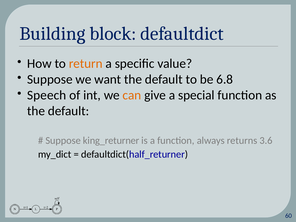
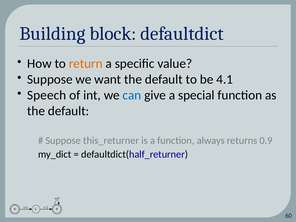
6.8: 6.8 -> 4.1
can colour: orange -> blue
king_returner: king_returner -> this_returner
3.6: 3.6 -> 0.9
